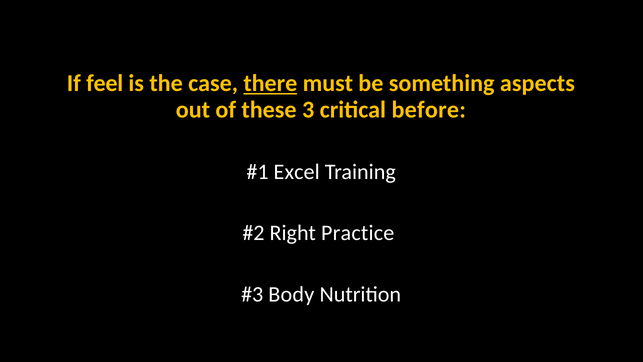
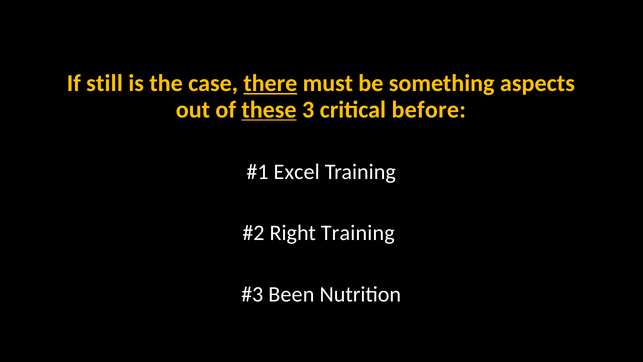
feel: feel -> still
these underline: none -> present
Right Practice: Practice -> Training
Body: Body -> Been
